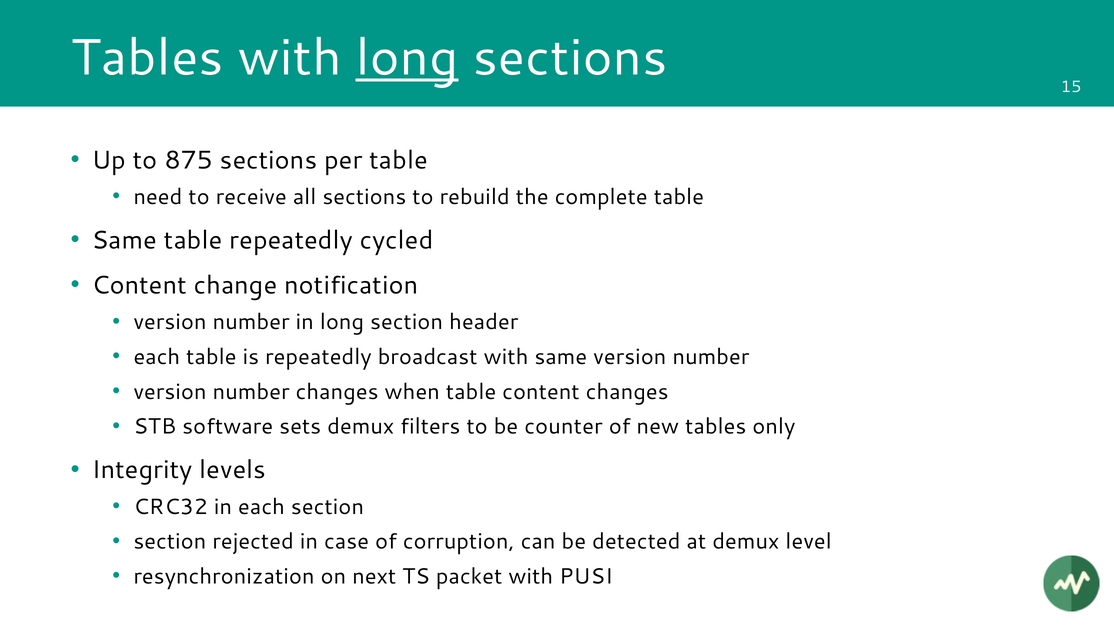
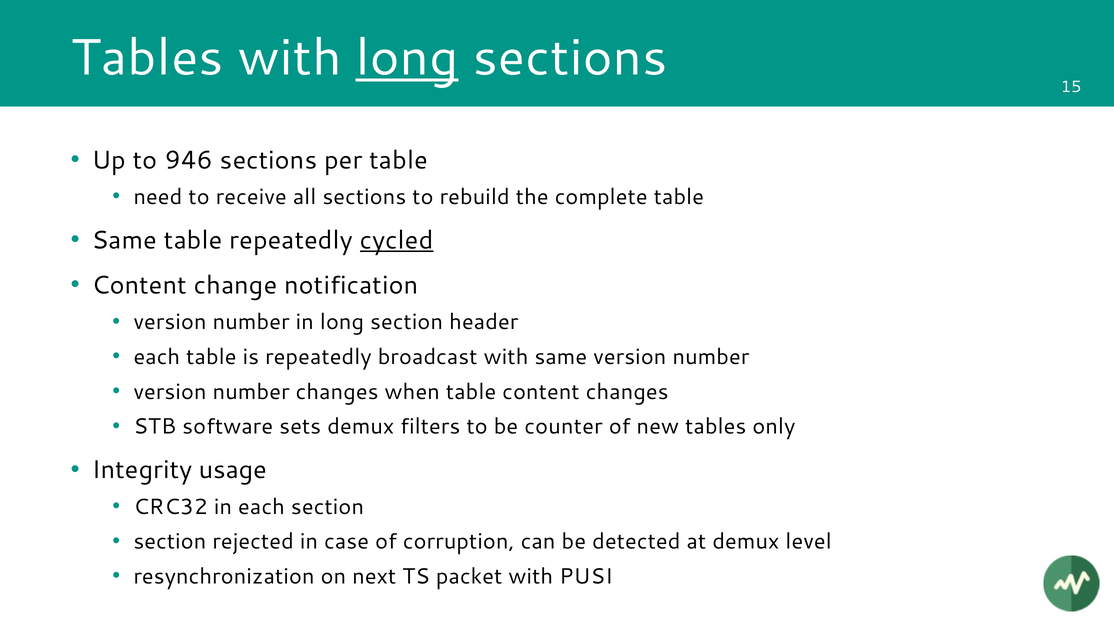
875: 875 -> 946
cycled underline: none -> present
levels: levels -> usage
